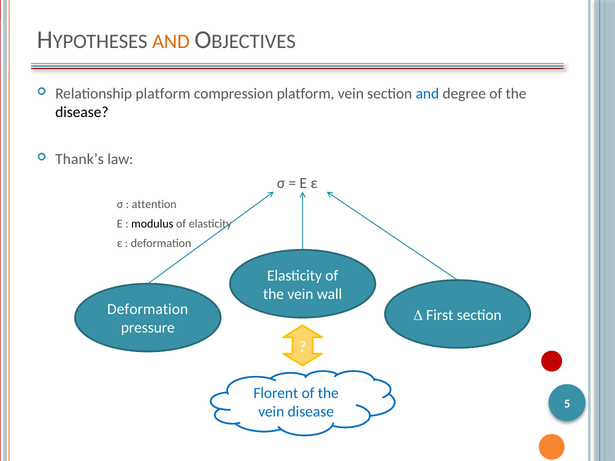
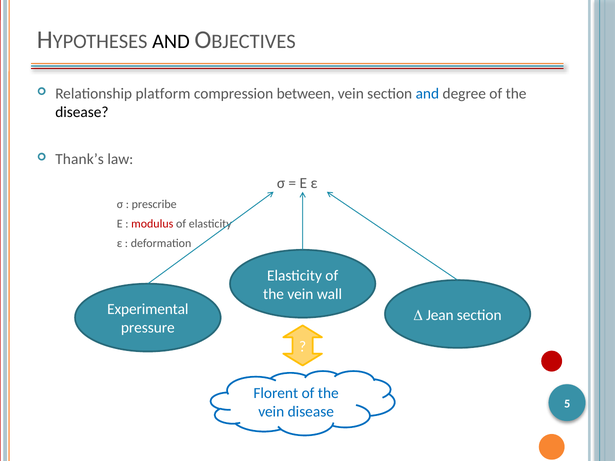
AND at (171, 41) colour: orange -> black
compression platform: platform -> between
attention: attention -> prescribe
modulus colour: black -> red
Deformation at (148, 310): Deformation -> Experimental
First: First -> Jean
